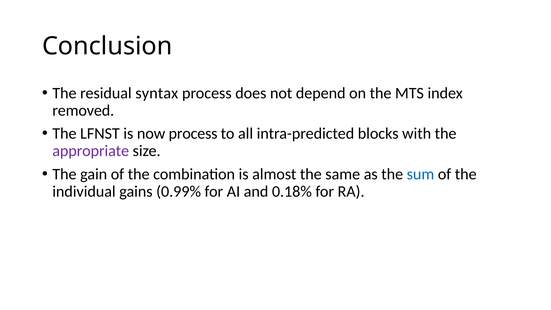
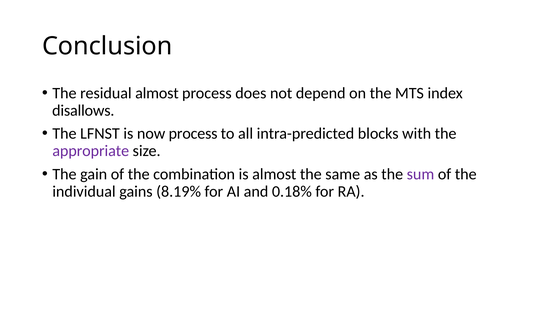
residual syntax: syntax -> almost
removed: removed -> disallows
sum colour: blue -> purple
0.99%: 0.99% -> 8.19%
